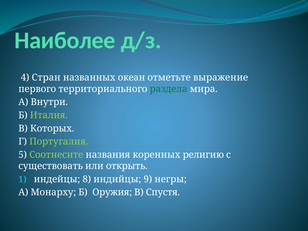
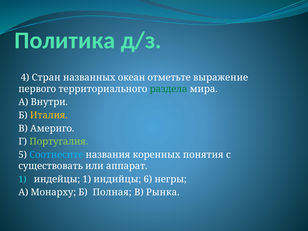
Наиболее: Наиболее -> Политика
Италия colour: light green -> yellow
Которых: Которых -> Америго
Соотнесите colour: light green -> light blue
религию: религию -> понятия
открыть: открыть -> аппарат
индейцы 8: 8 -> 1
9: 9 -> 6
Оружия: Оружия -> Полная
Спустя: Спустя -> Рынка
